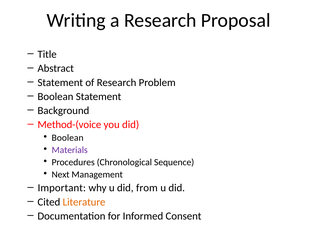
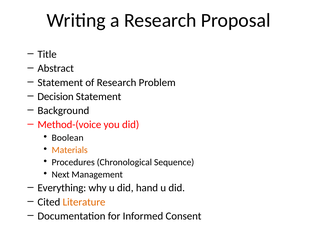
Boolean at (55, 97): Boolean -> Decision
Materials colour: purple -> orange
Important: Important -> Everything
from: from -> hand
